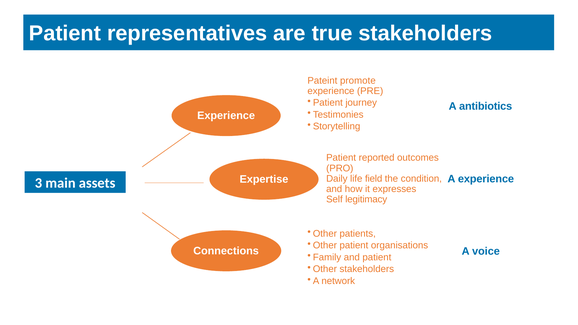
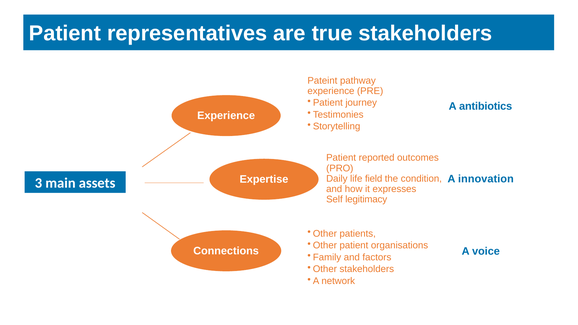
promote: promote -> pathway
A experience: experience -> innovation
and patient: patient -> factors
